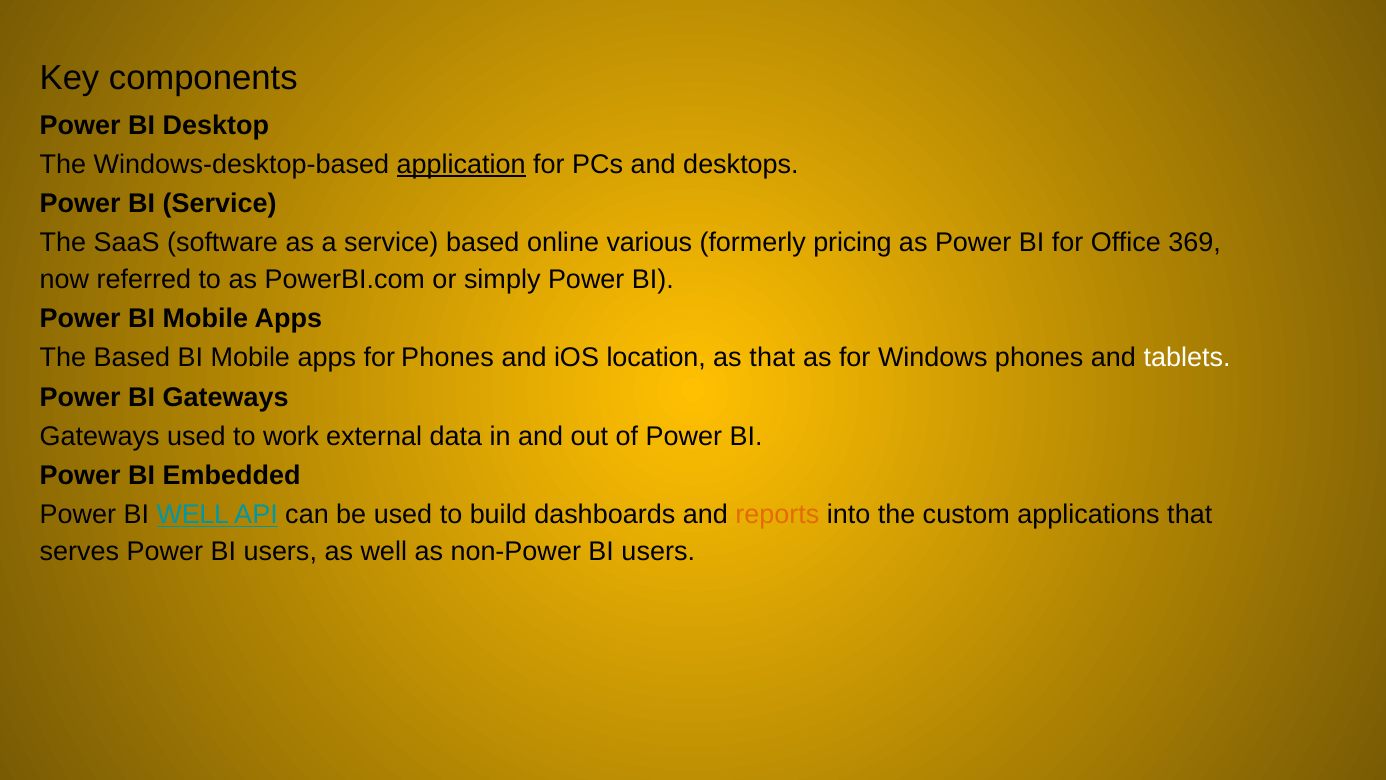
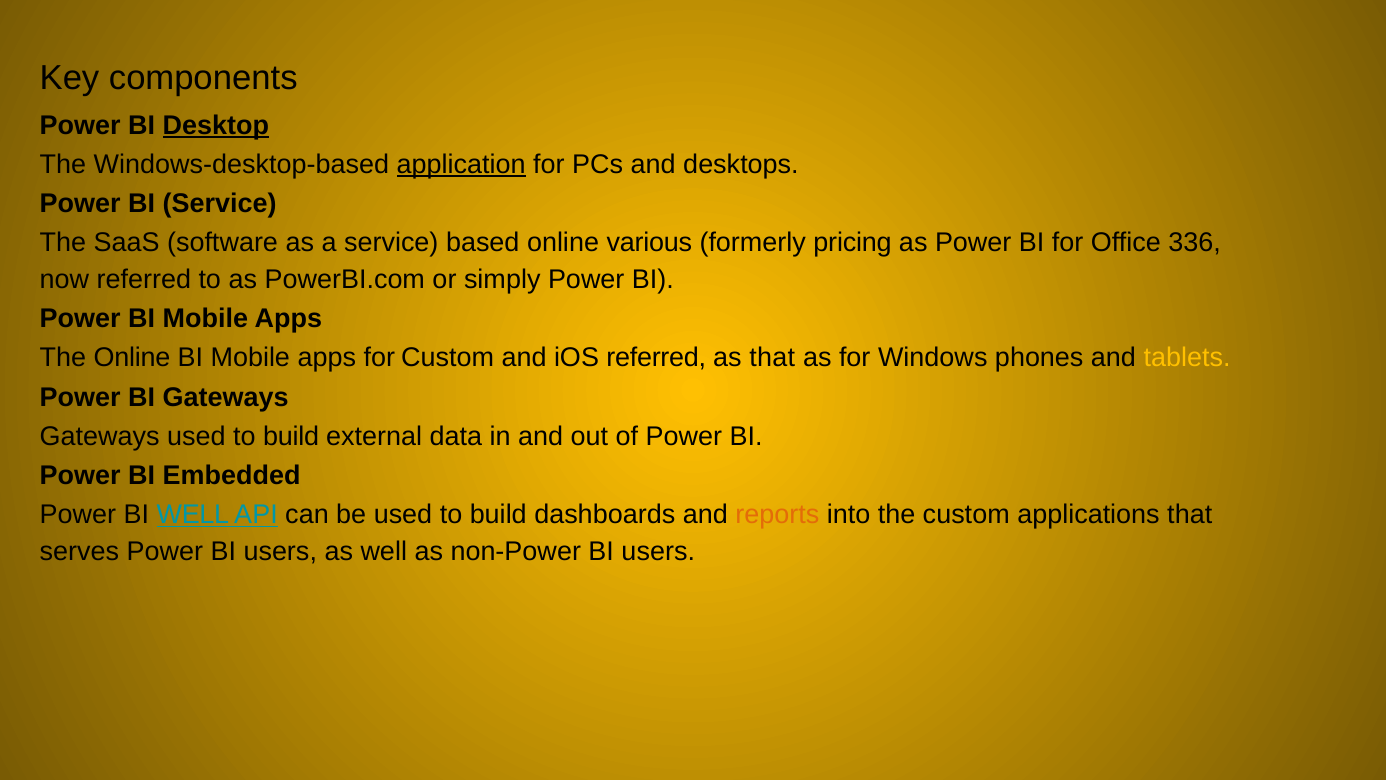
Desktop underline: none -> present
369: 369 -> 336
The Based: Based -> Online
for Phones: Phones -> Custom
iOS location: location -> referred
tablets colour: white -> yellow
Gateways used to work: work -> build
